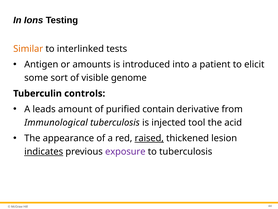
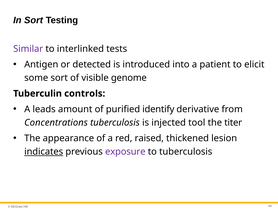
In Ions: Ions -> Sort
Similar colour: orange -> purple
amounts: amounts -> detected
contain: contain -> identify
Immunological: Immunological -> Concentrations
acid: acid -> titer
raised underline: present -> none
